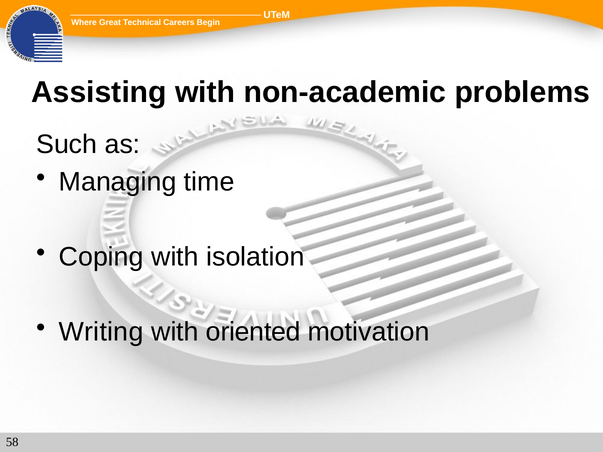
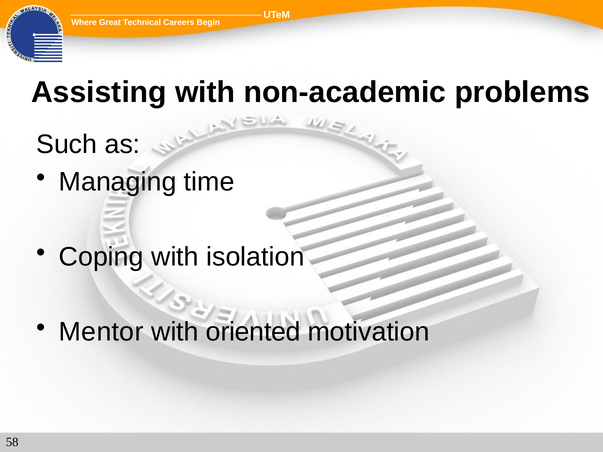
Writing: Writing -> Mentor
